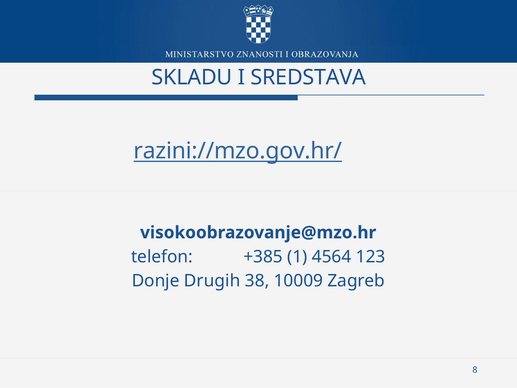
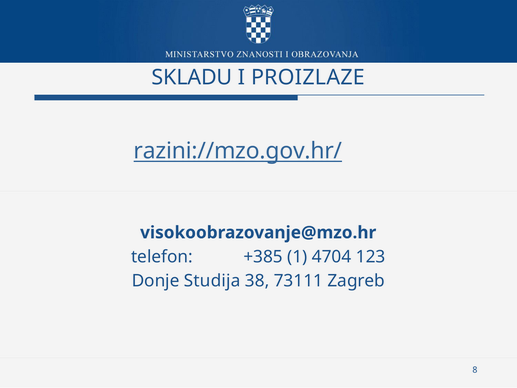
SREDSTAVA: SREDSTAVA -> PROIZLAZE
4564: 4564 -> 4704
Drugih: Drugih -> Studija
10009: 10009 -> 73111
